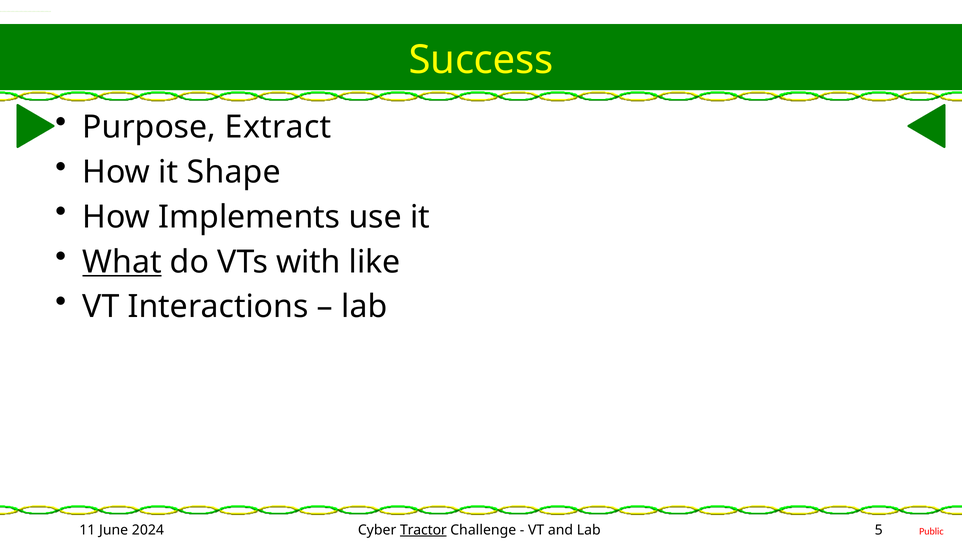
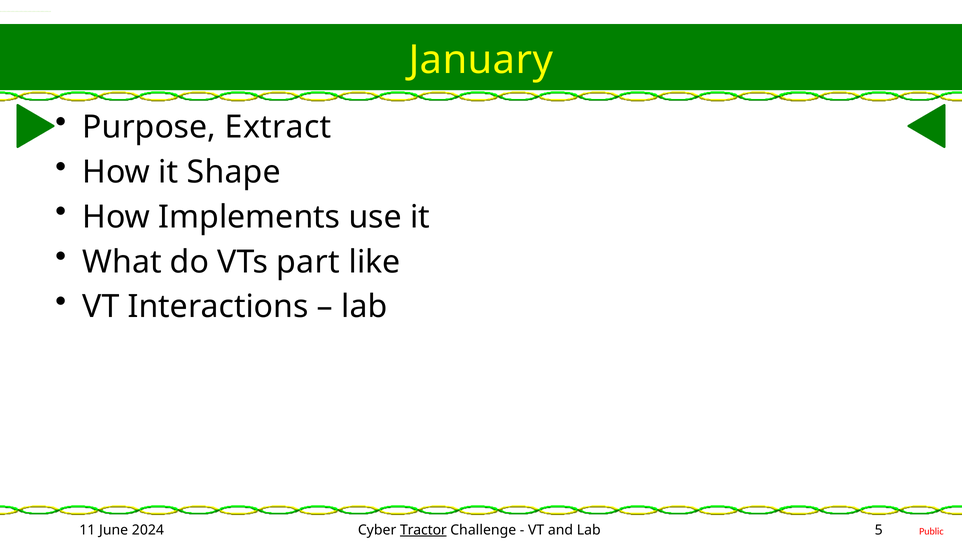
Success: Success -> January
What underline: present -> none
with: with -> part
